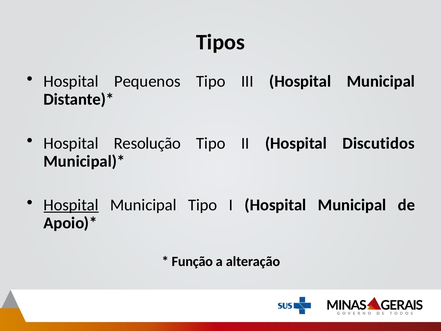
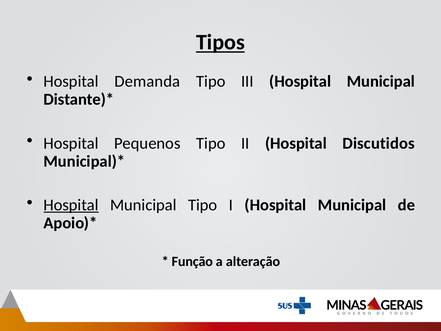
Tipos underline: none -> present
Pequenos: Pequenos -> Demanda
Resolução: Resolução -> Pequenos
